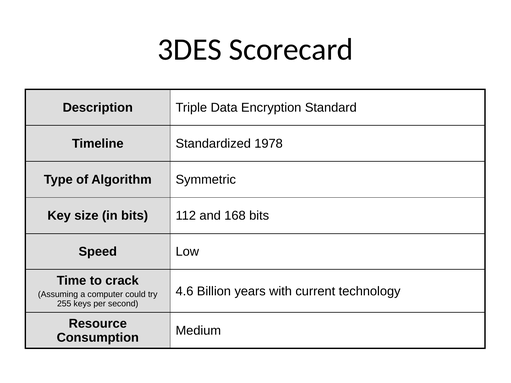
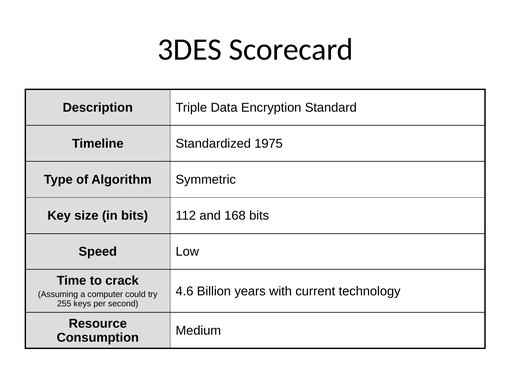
1978: 1978 -> 1975
